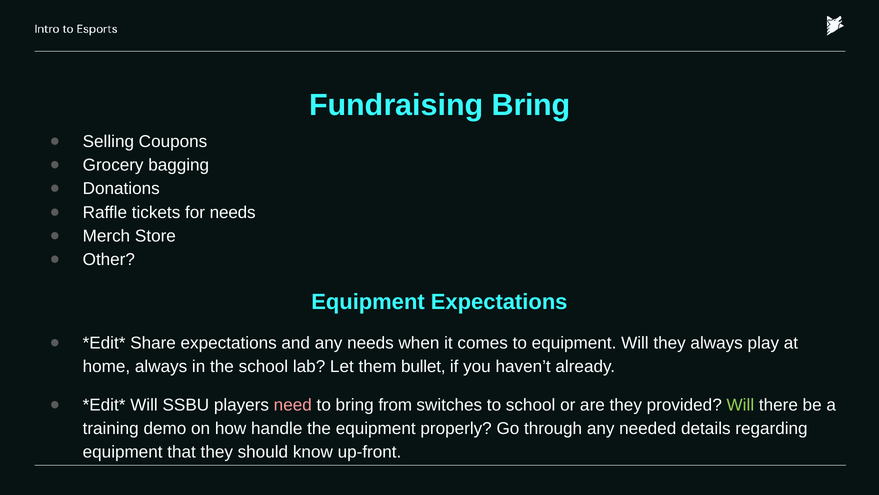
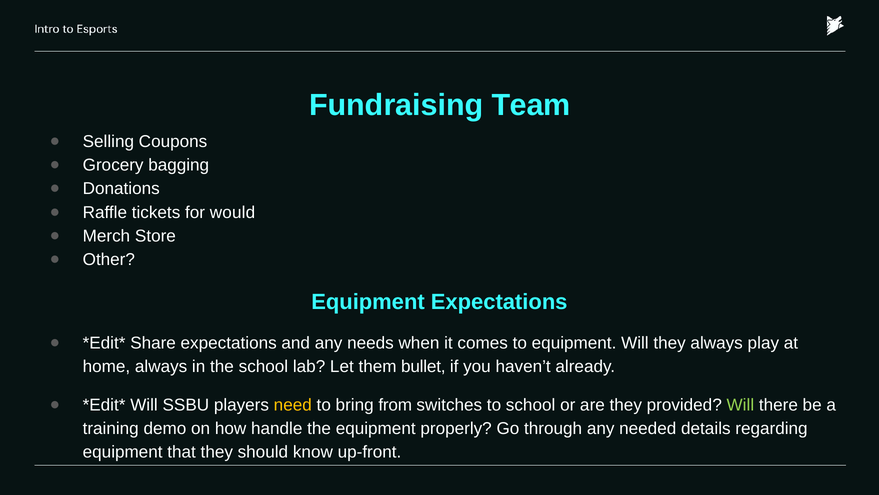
Fundraising Bring: Bring -> Team
for needs: needs -> would
need colour: pink -> yellow
